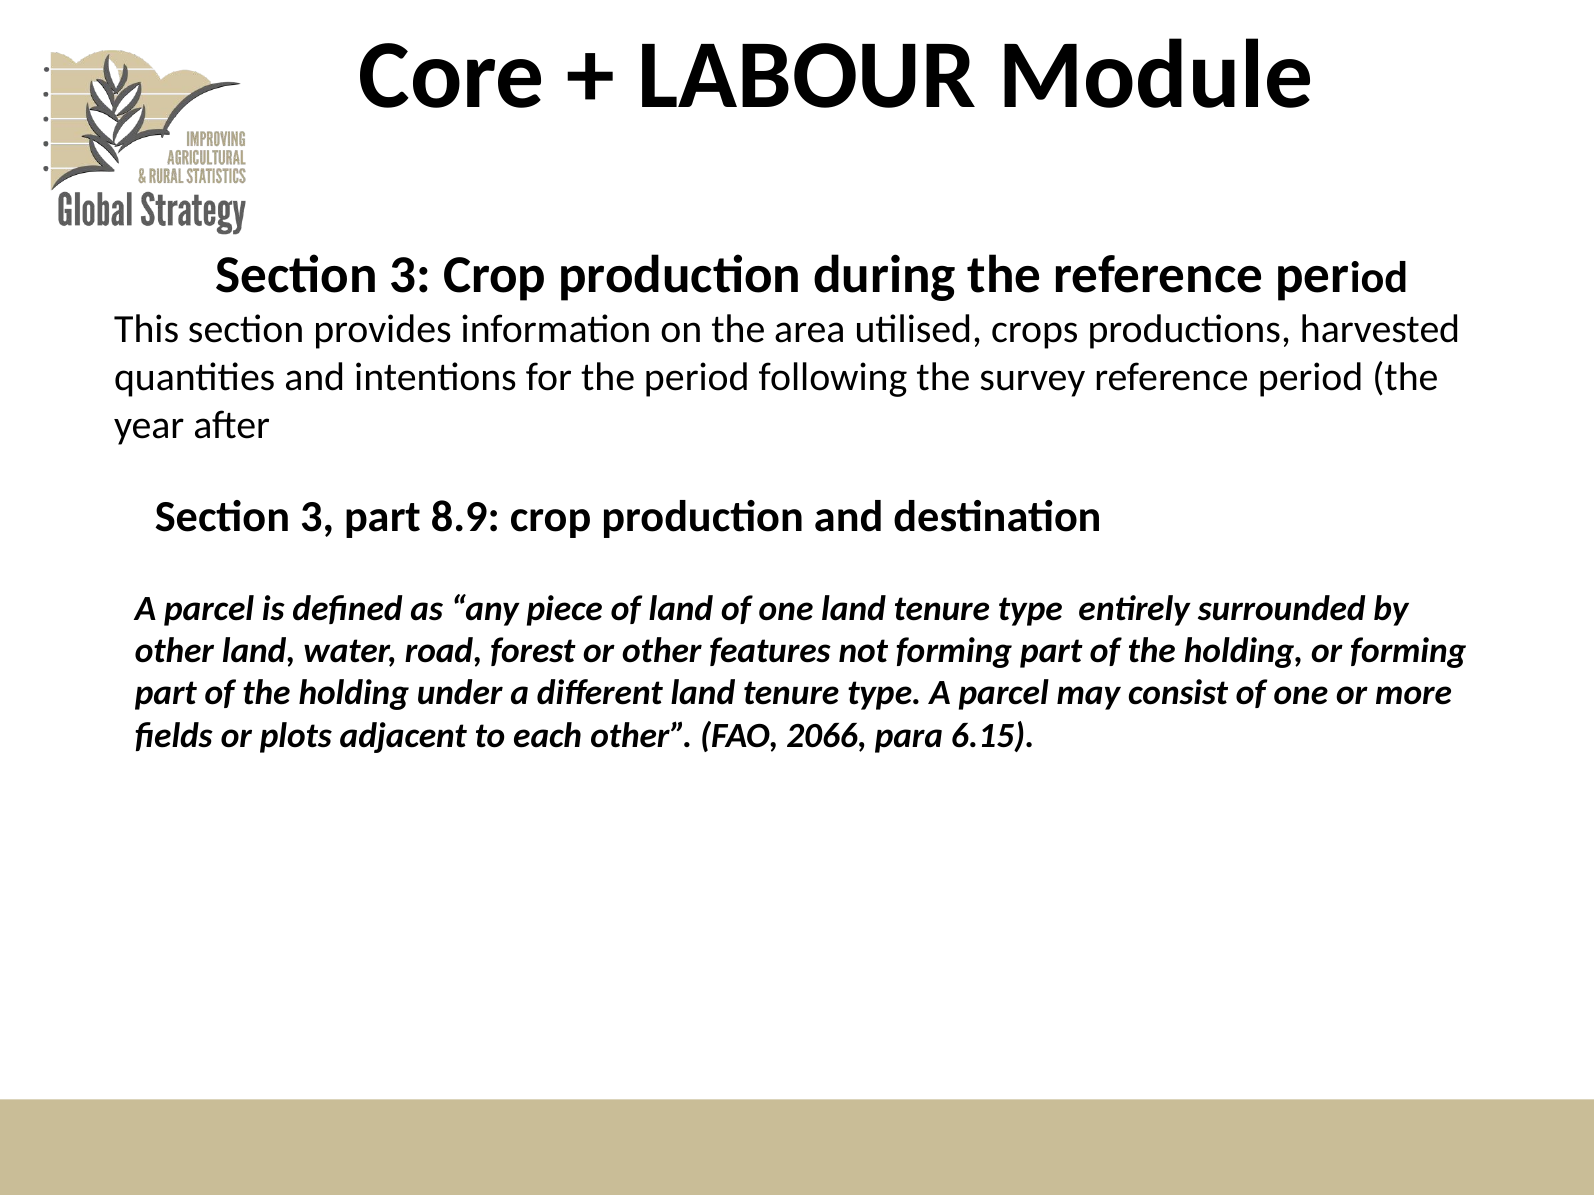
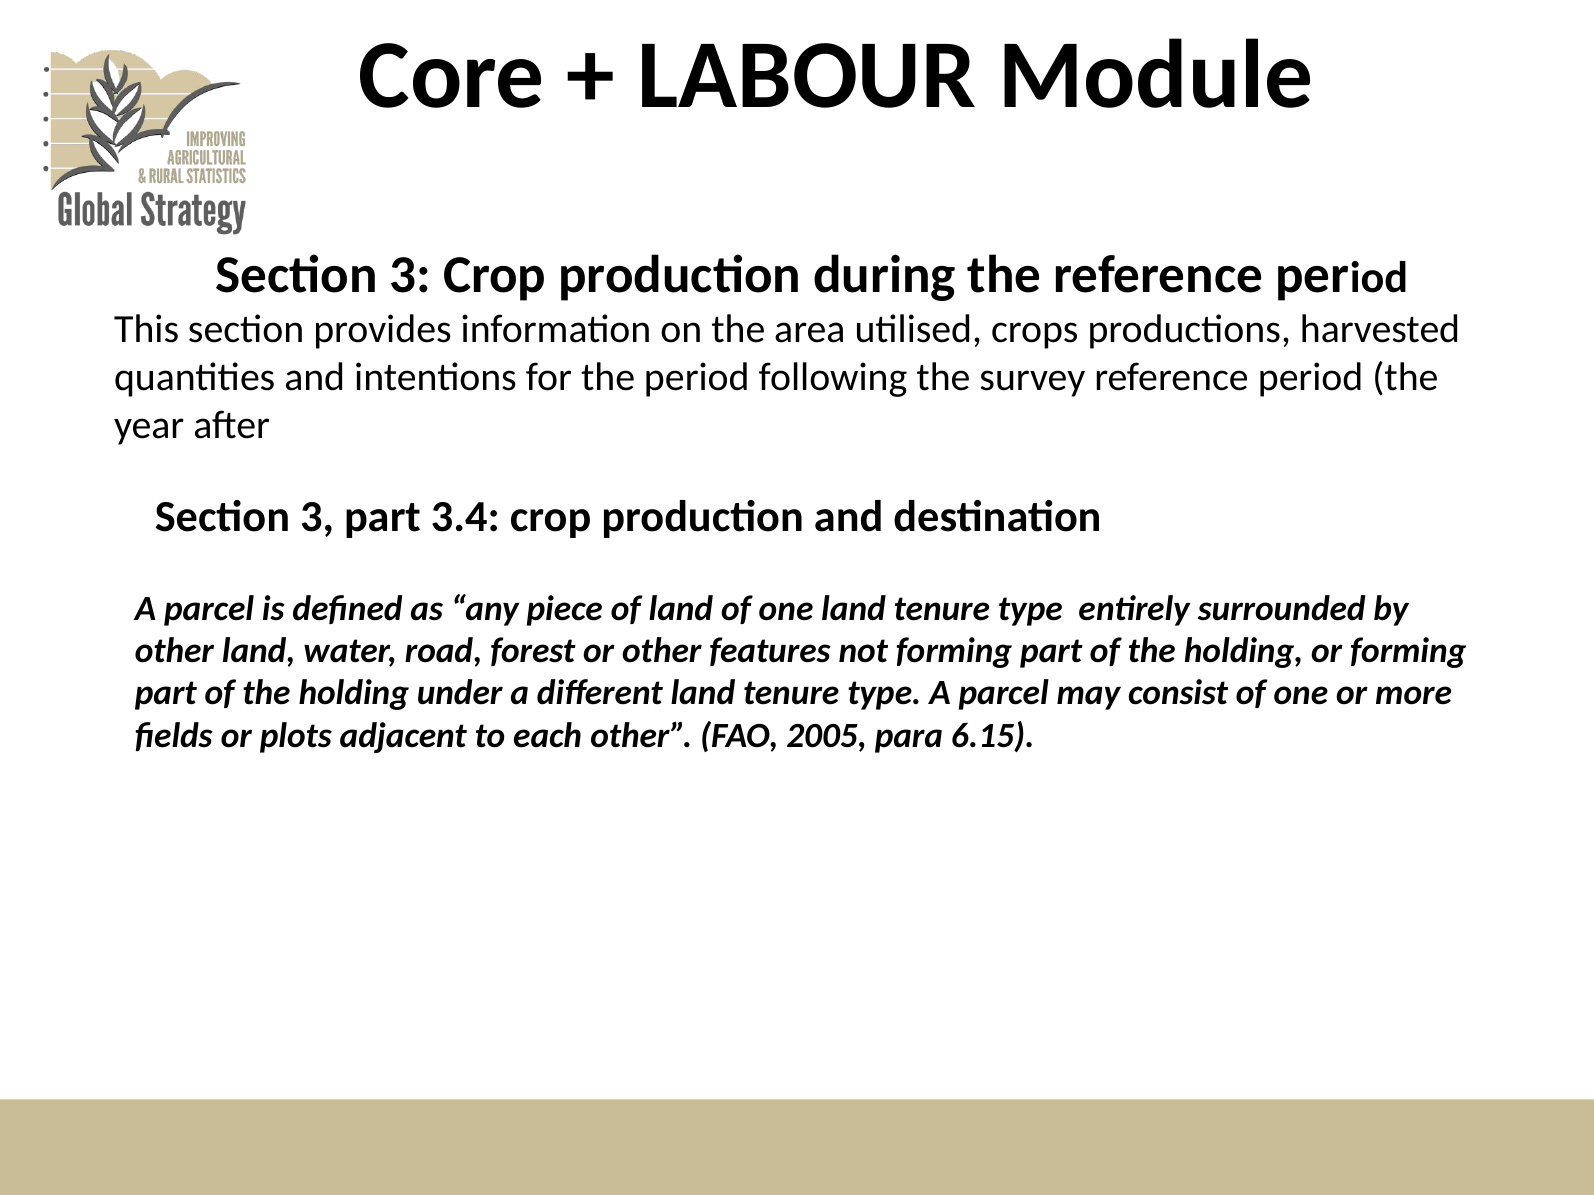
8.9: 8.9 -> 3.4
2066: 2066 -> 2005
